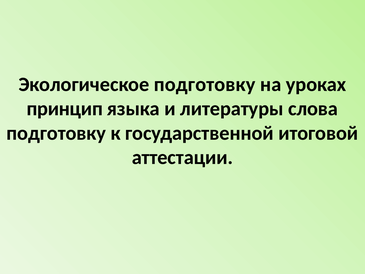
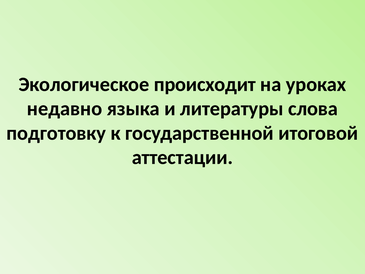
Экологическое подготовку: подготовку -> происходит
принцип: принцип -> недавно
